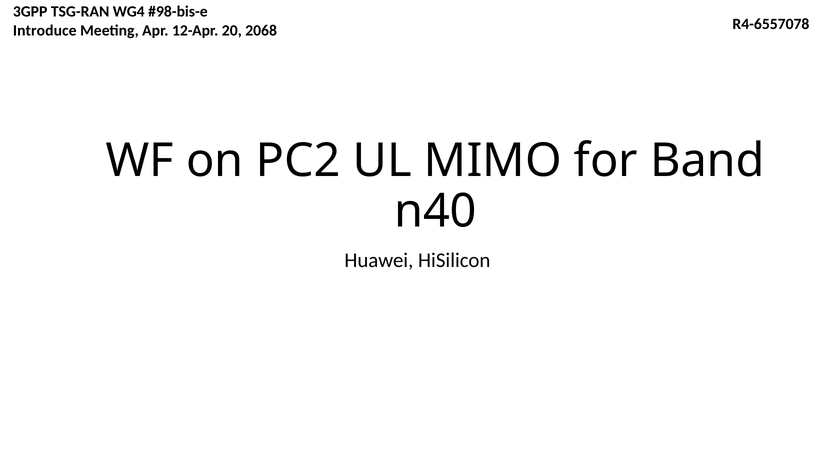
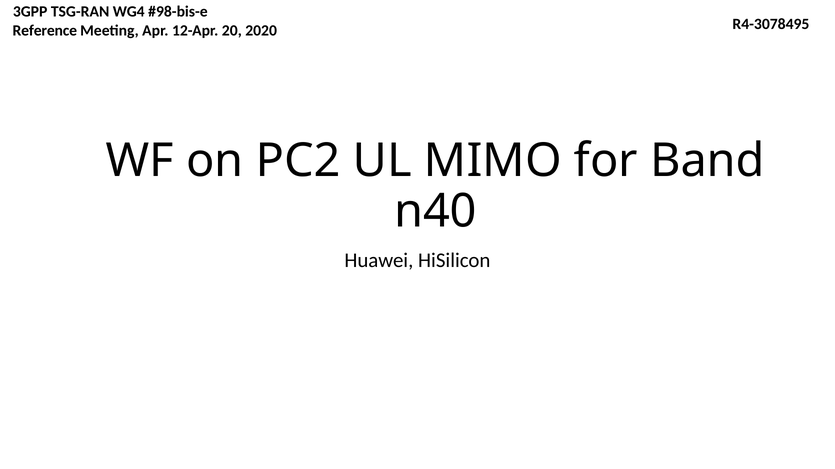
R4-6557078: R4-6557078 -> R4-3078495
Introduce: Introduce -> Reference
2068: 2068 -> 2020
